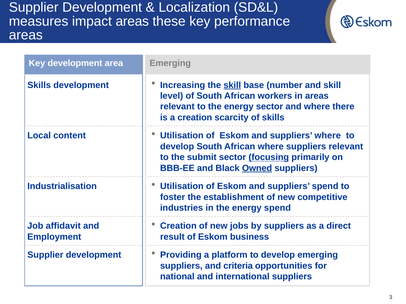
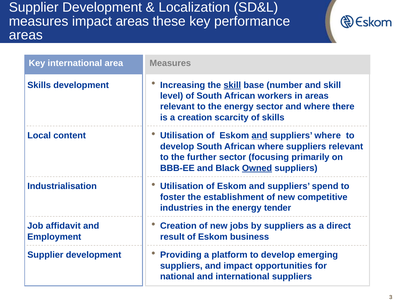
Key development: development -> international
Emerging at (170, 63): Emerging -> Measures
and at (260, 136) underline: none -> present
submit: submit -> further
focusing underline: present -> none
energy spend: spend -> tender
and criteria: criteria -> impact
